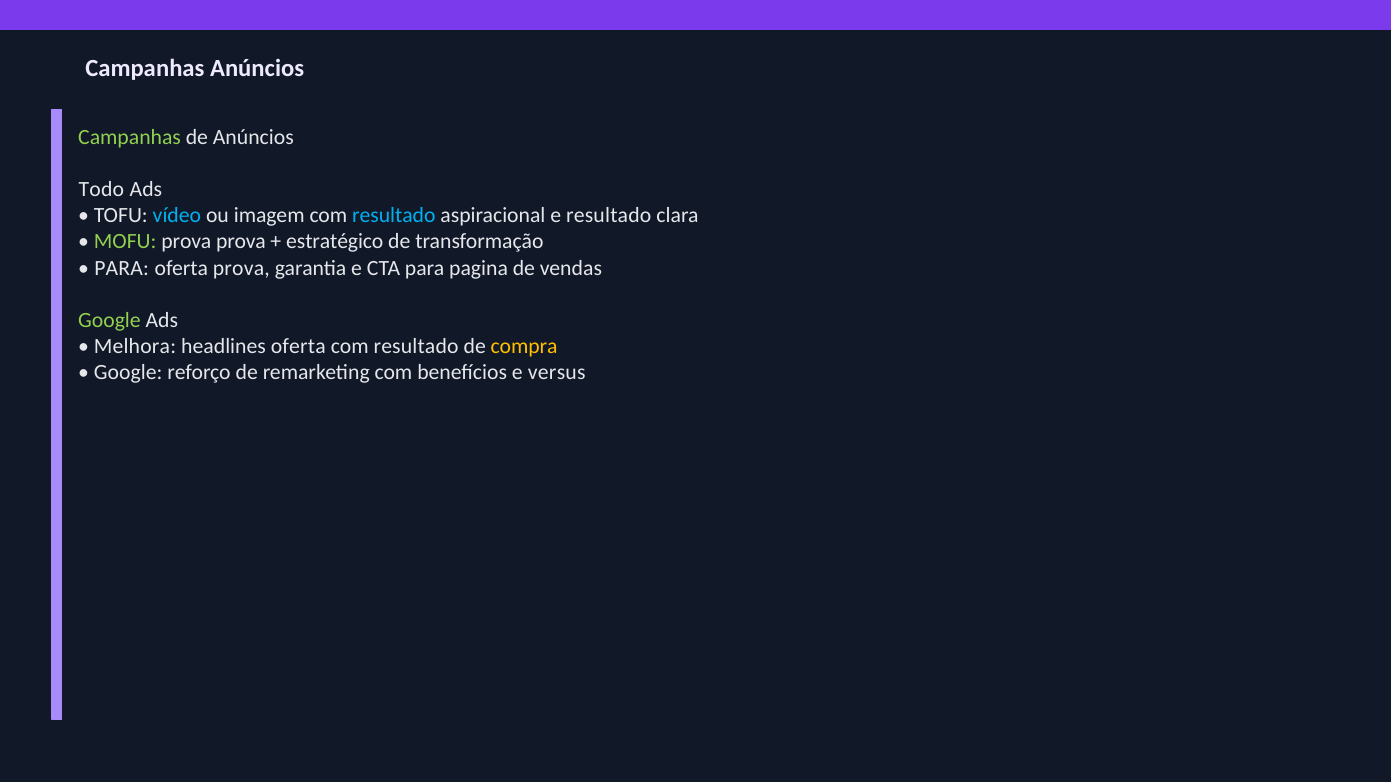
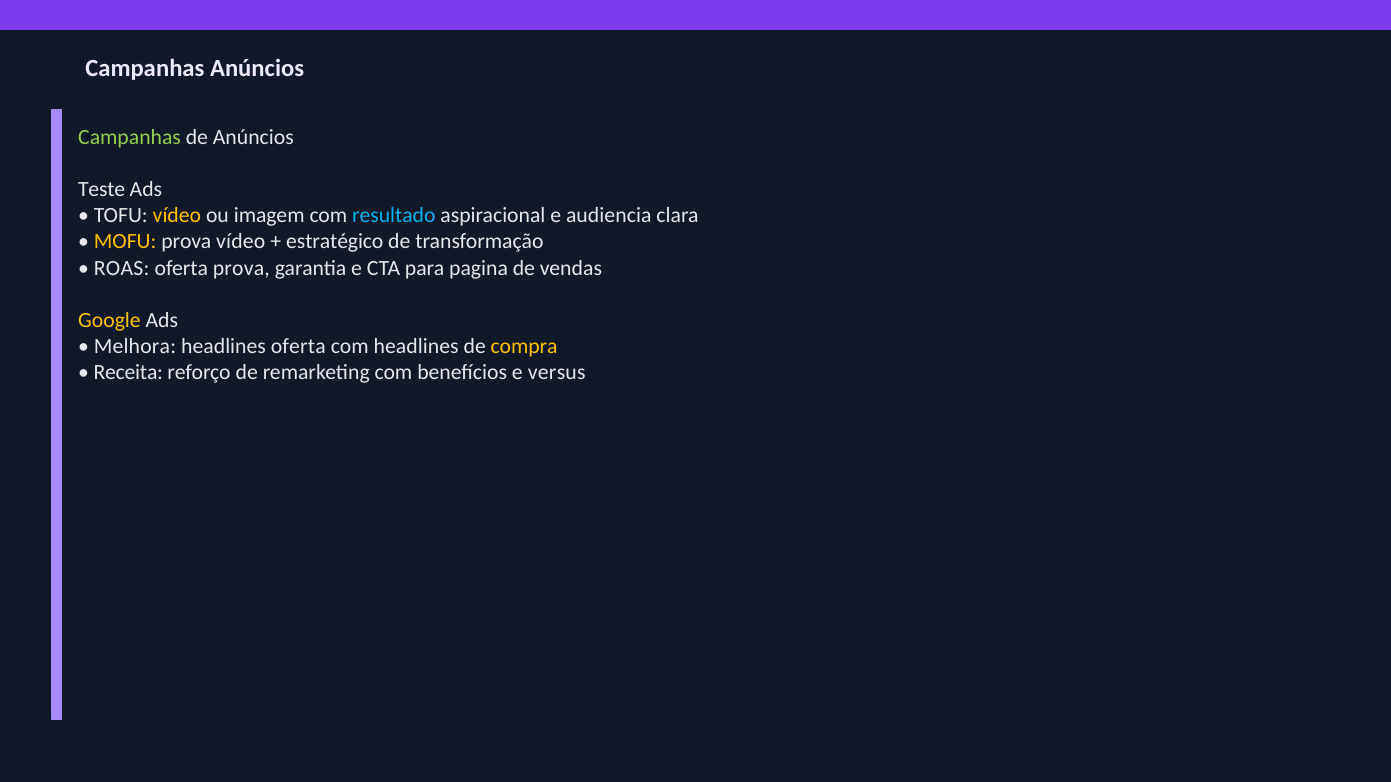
Todo: Todo -> Teste
vídeo at (177, 216) colour: light blue -> yellow
e resultado: resultado -> audiencia
MOFU colour: light green -> yellow
prova prova: prova -> vídeo
PARA at (122, 268): PARA -> ROAS
Google at (109, 320) colour: light green -> yellow
resultado at (416, 346): resultado -> headlines
Google at (128, 372): Google -> Receita
